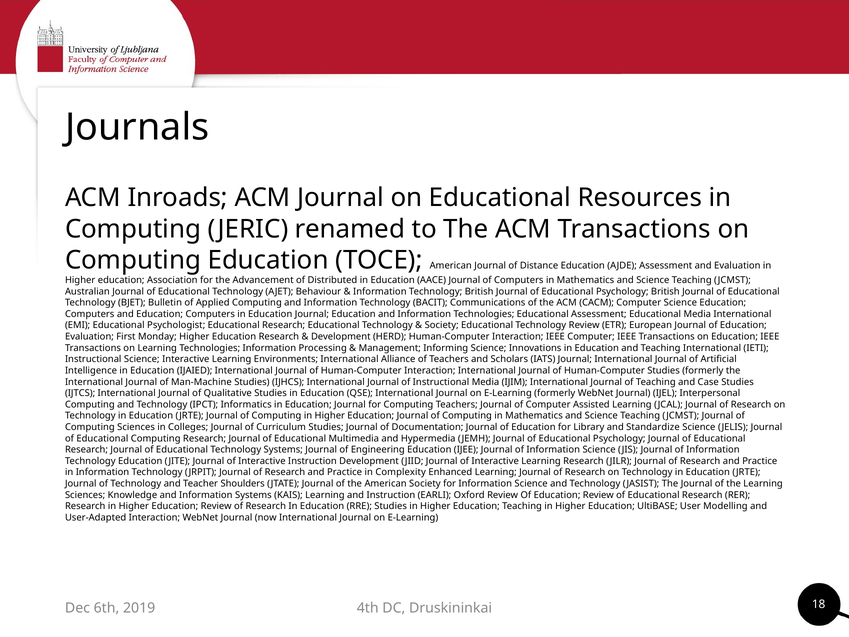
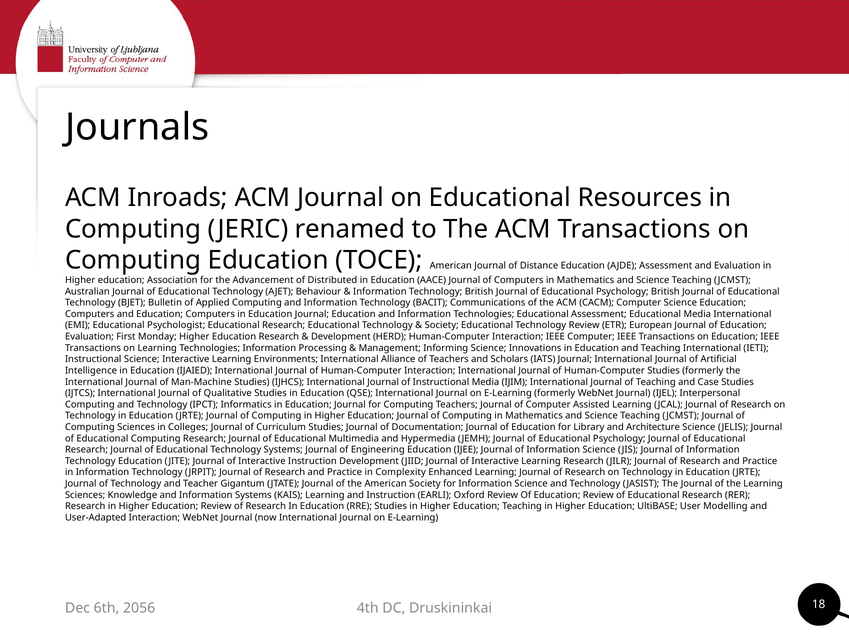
Standardize: Standardize -> Architecture
Shoulders: Shoulders -> Gigantum
2019: 2019 -> 2056
